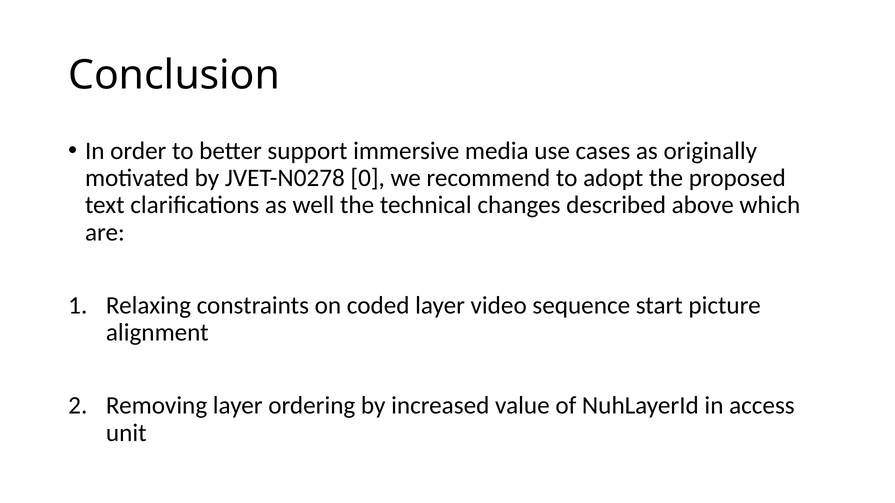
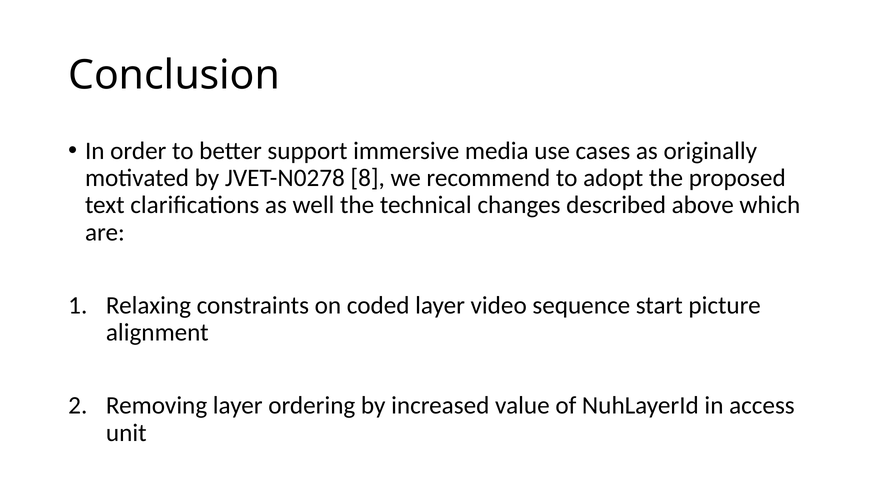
0: 0 -> 8
